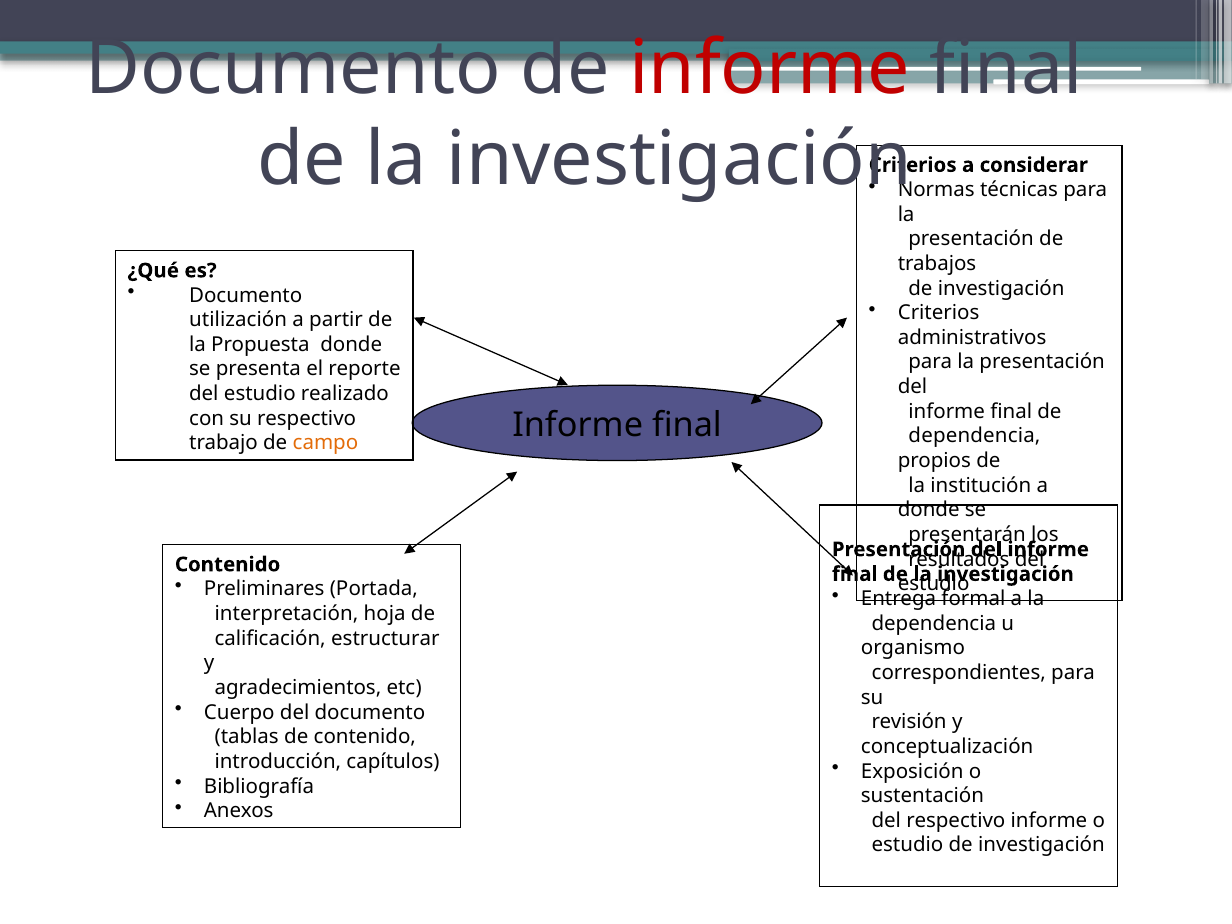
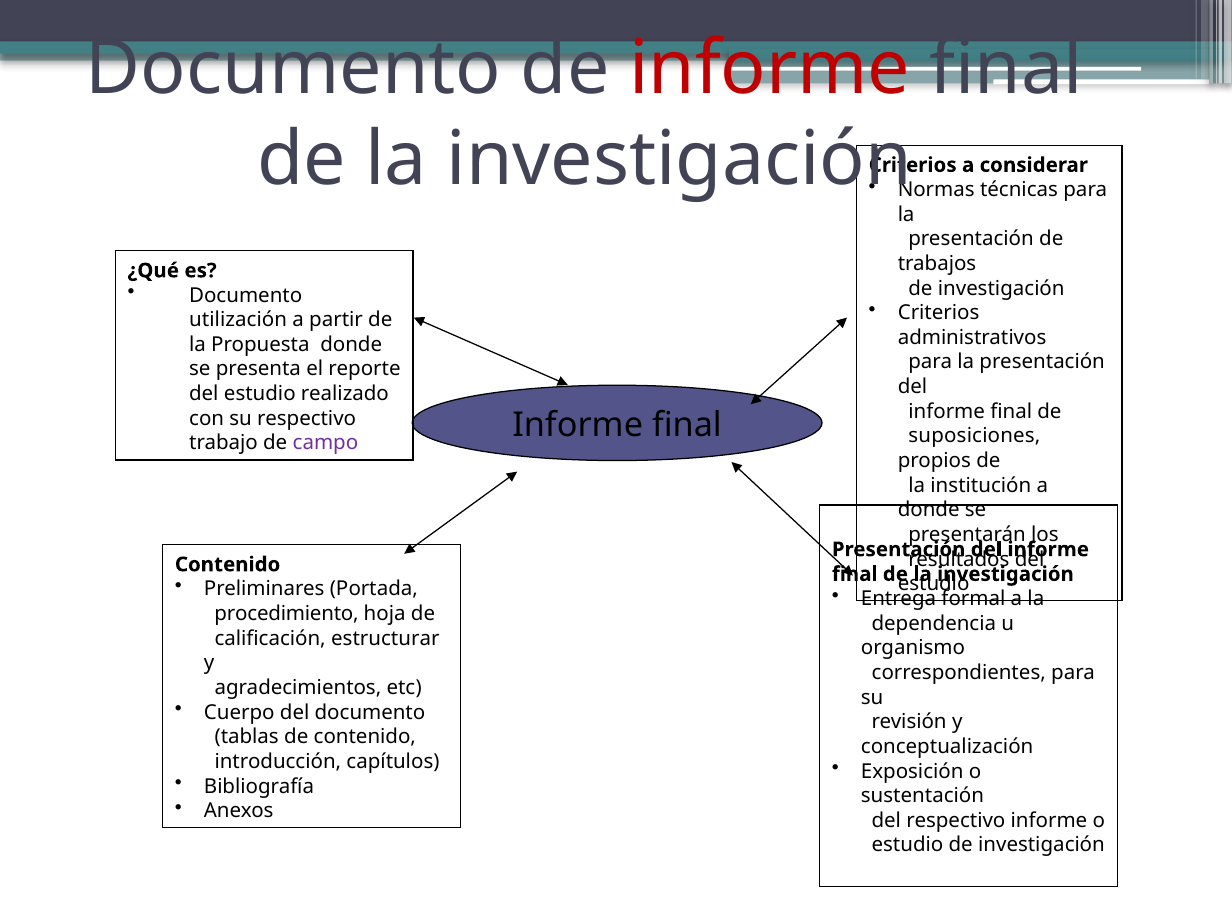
dependencia at (974, 436): dependencia -> suposiciones
campo colour: orange -> purple
interpretación: interpretación -> procedimiento
